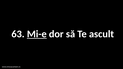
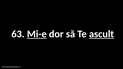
ascult underline: none -> present
